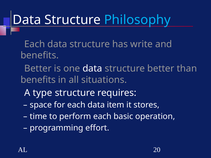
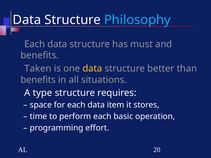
write: write -> must
Better at (38, 69): Better -> Taken
data at (92, 69) colour: white -> yellow
